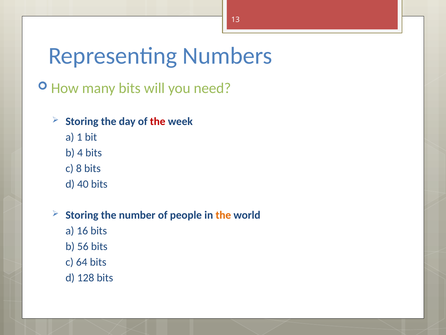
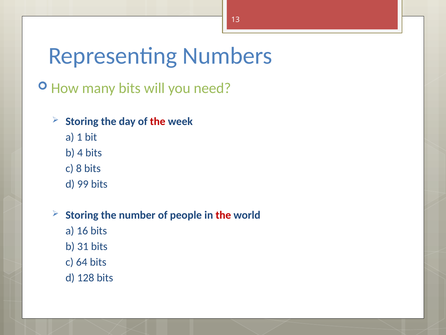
40: 40 -> 99
the at (223, 215) colour: orange -> red
56: 56 -> 31
